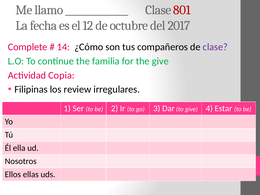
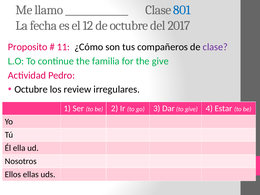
801 colour: red -> blue
Complete: Complete -> Proposito
14: 14 -> 11
Copia: Copia -> Pedro
Filipinas at (31, 89): Filipinas -> Octubre
